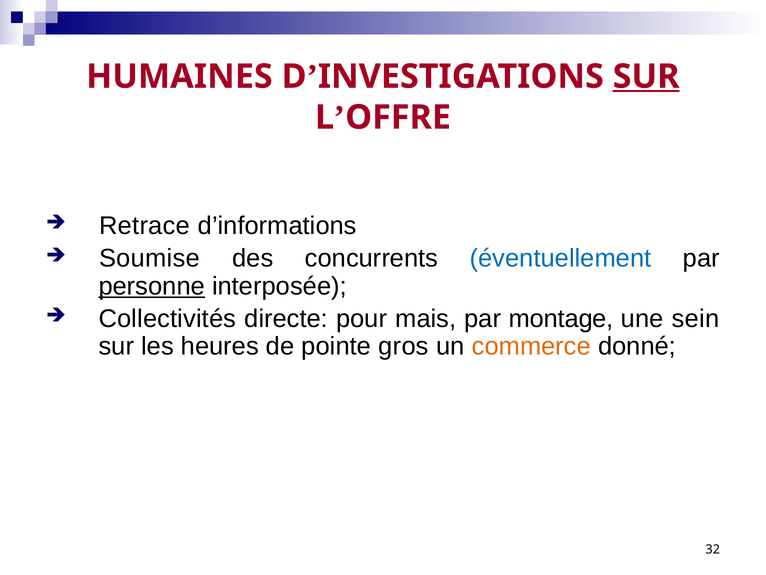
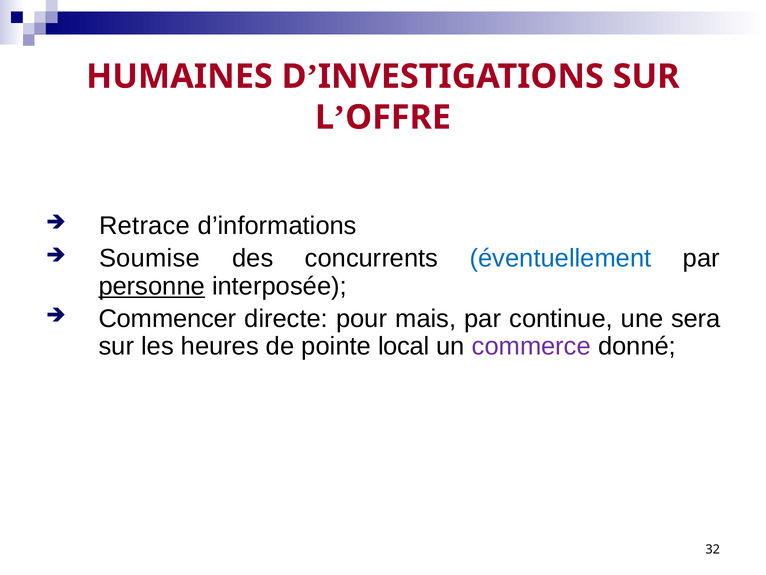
SUR at (646, 76) underline: present -> none
Collectivités: Collectivités -> Commencer
montage: montage -> continue
sein: sein -> sera
gros: gros -> local
commerce colour: orange -> purple
